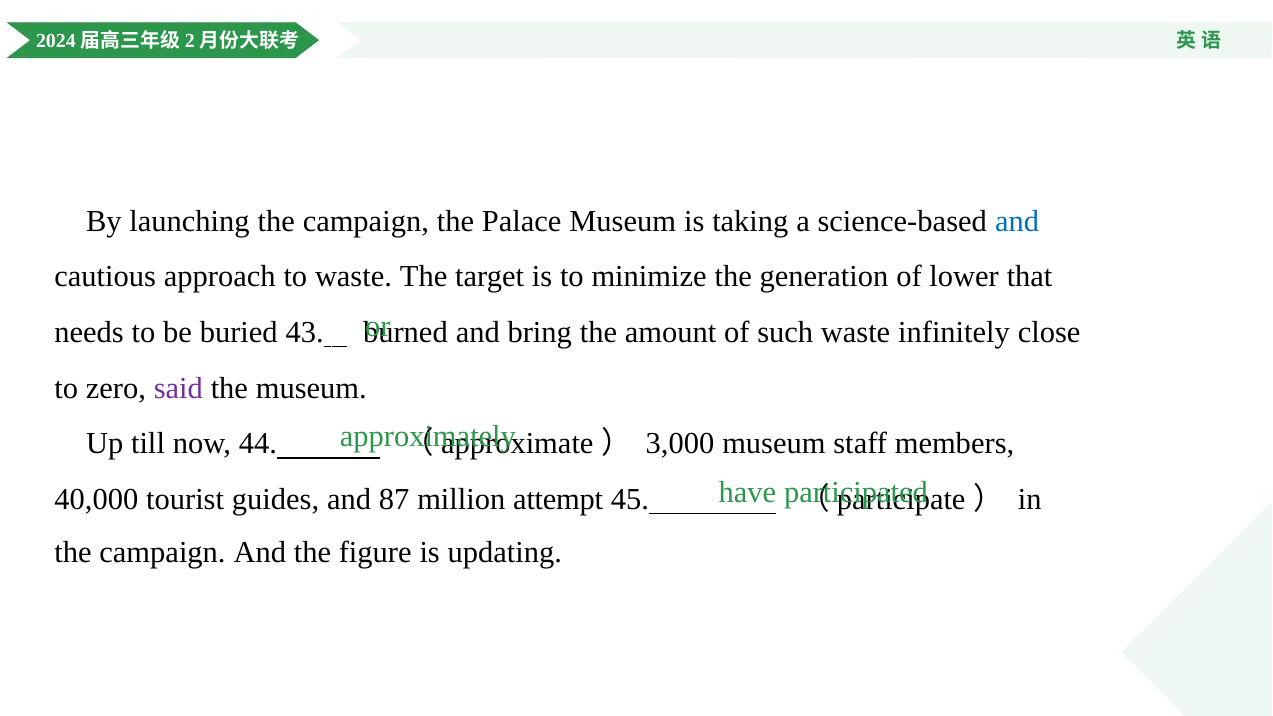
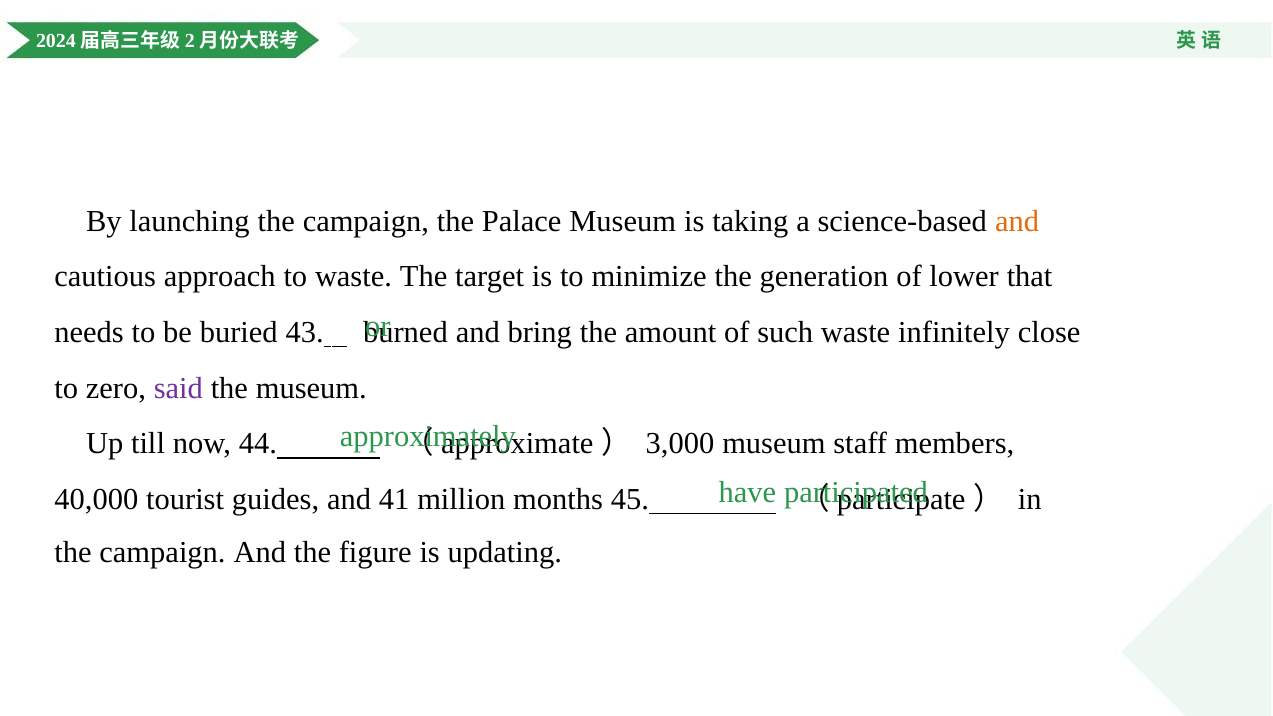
and at (1017, 221) colour: blue -> orange
87: 87 -> 41
attempt: attempt -> months
